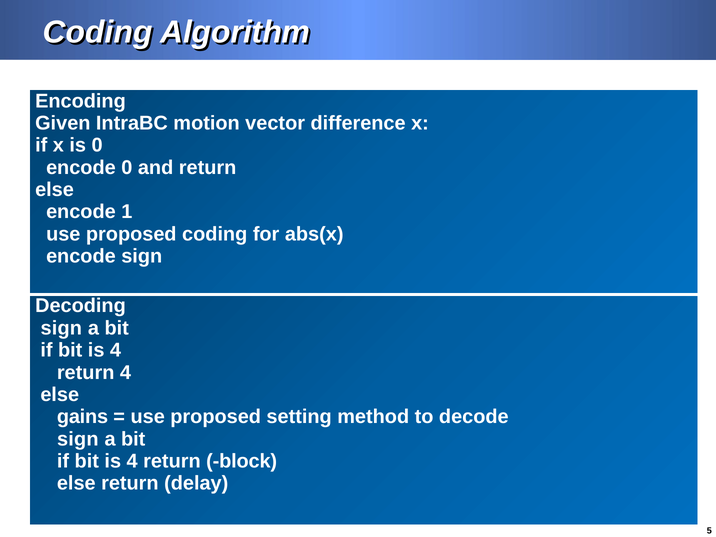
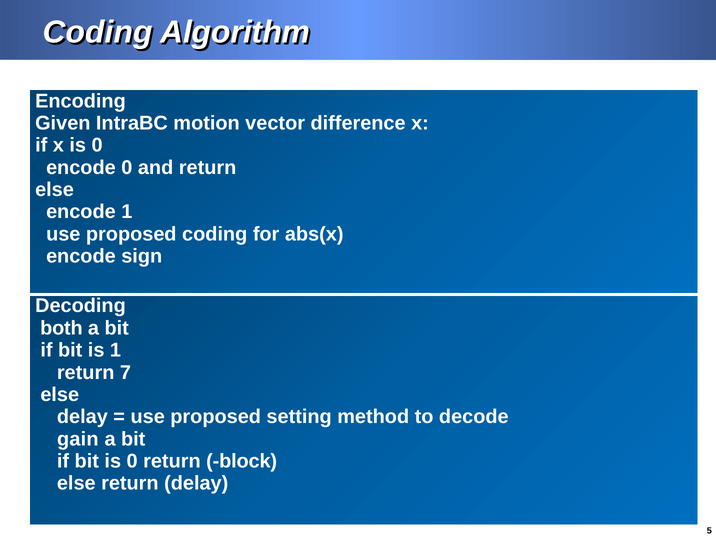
sign at (61, 328): sign -> both
4 at (116, 350): 4 -> 1
return 4: 4 -> 7
gains at (83, 417): gains -> delay
sign at (78, 439): sign -> gain
4 at (132, 461): 4 -> 0
